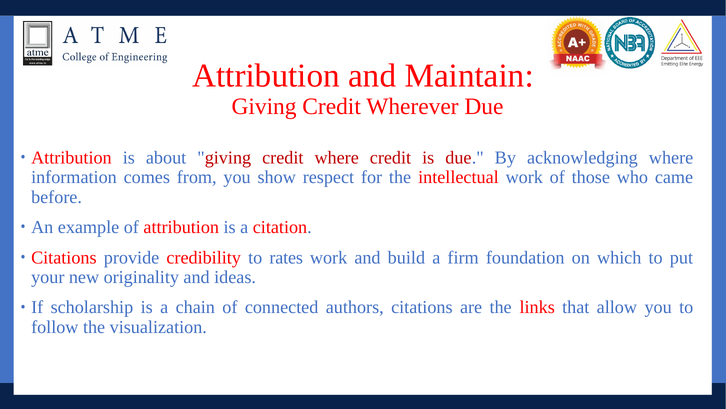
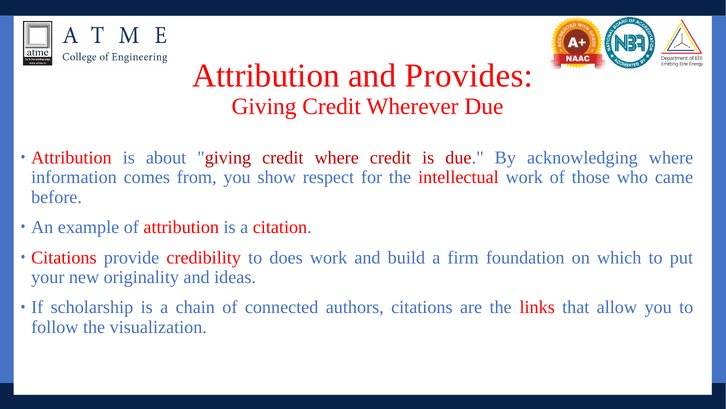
Maintain: Maintain -> Provides
rates: rates -> does
